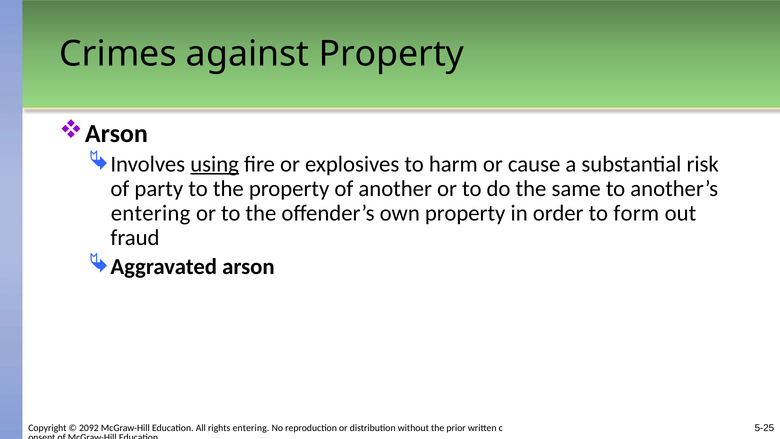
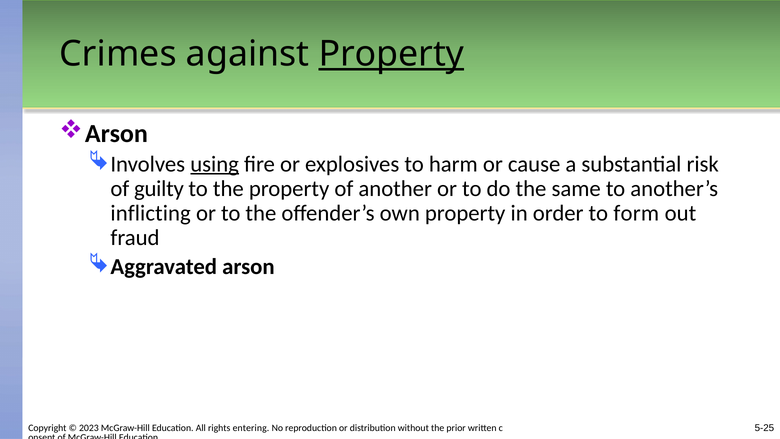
Property at (391, 54) underline: none -> present
party: party -> guilty
entering at (151, 213): entering -> inflicting
2092: 2092 -> 2023
